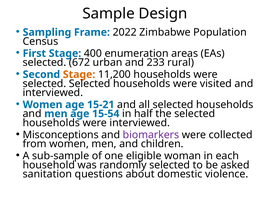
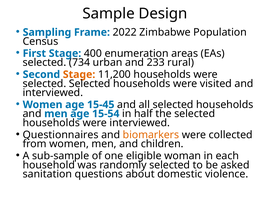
672: 672 -> 734
15-21: 15-21 -> 15-45
Misconceptions: Misconceptions -> Questionnaires
biomarkers colour: purple -> orange
